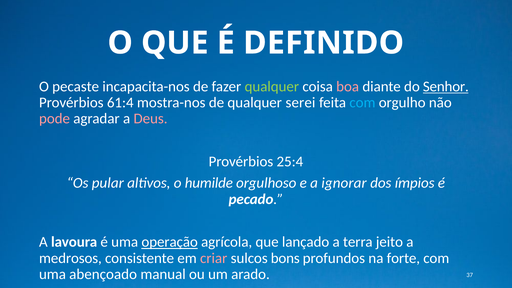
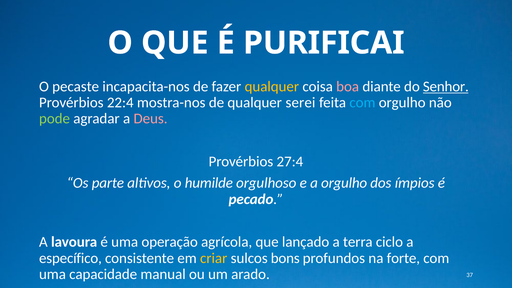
DEFINIDO: DEFINIDO -> PURIFICAI
qualquer at (272, 87) colour: light green -> yellow
61:4: 61:4 -> 22:4
pode colour: pink -> light green
25:4: 25:4 -> 27:4
pular: pular -> parte
a ignorar: ignorar -> orgulho
operação underline: present -> none
jeito: jeito -> ciclo
medrosos: medrosos -> específico
criar colour: pink -> yellow
abençoado: abençoado -> capacidade
